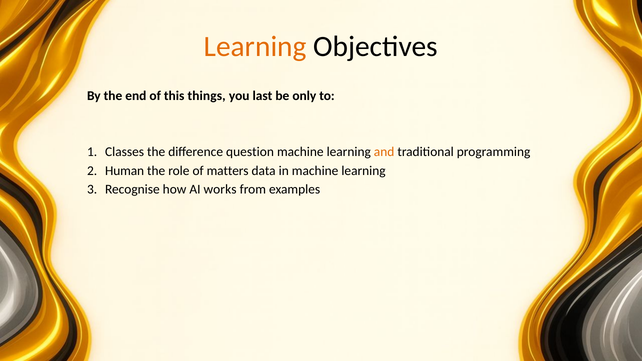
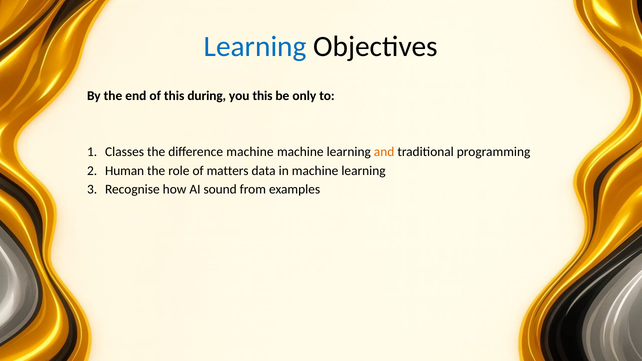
Learning at (255, 47) colour: orange -> blue
things: things -> during
you last: last -> this
difference question: question -> machine
works: works -> sound
